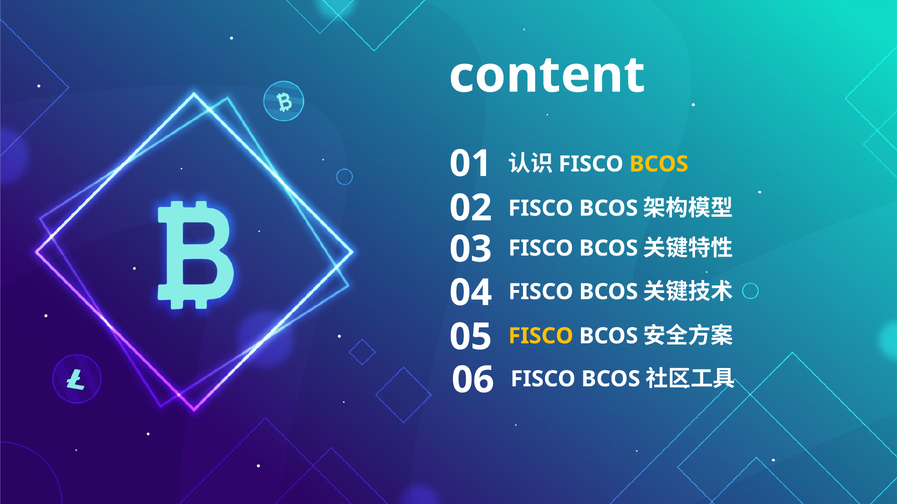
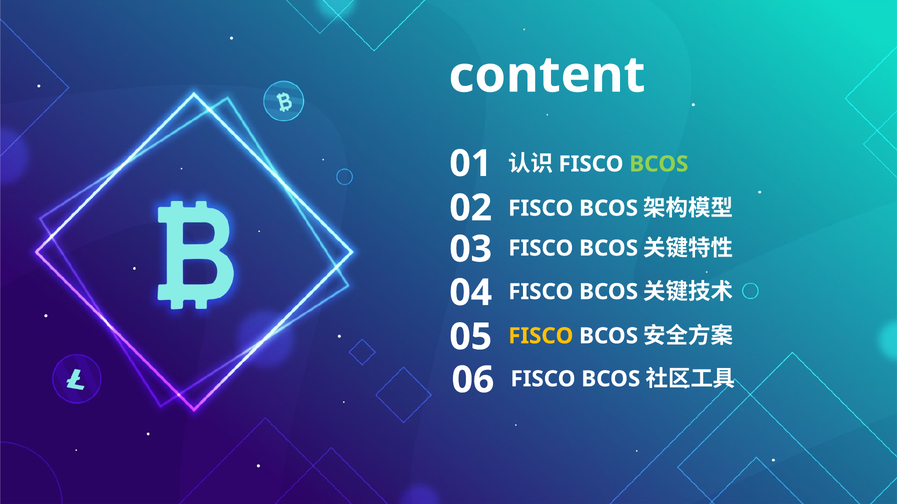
BCOS at (659, 164) colour: yellow -> light green
